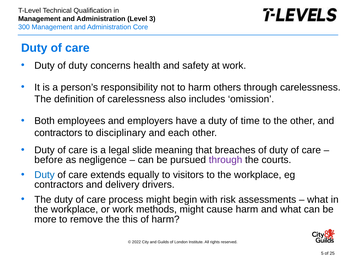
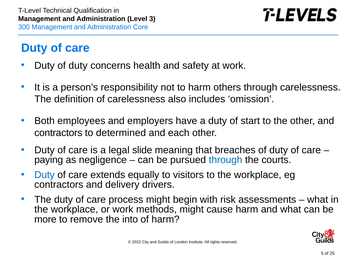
time: time -> start
disciplinary: disciplinary -> determined
before: before -> paying
through at (226, 160) colour: purple -> blue
this: this -> into
